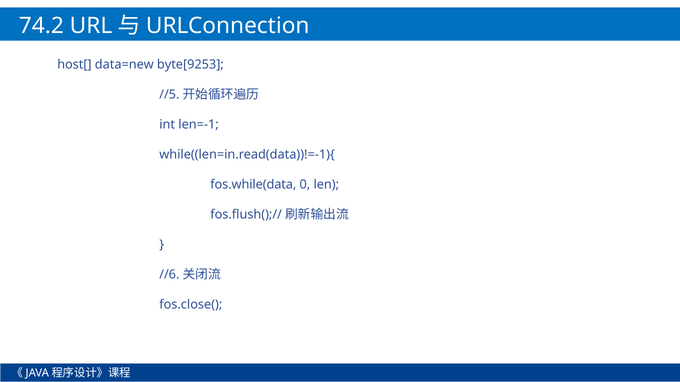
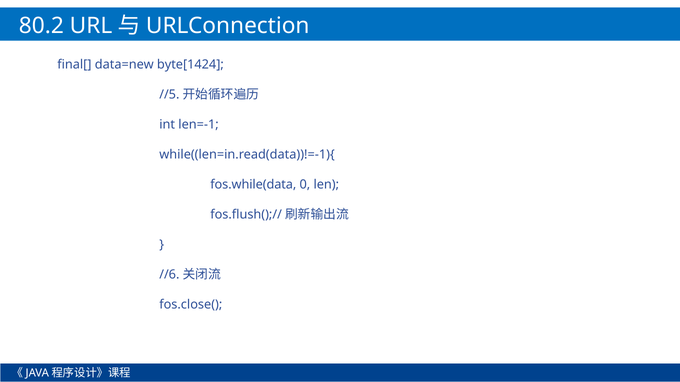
74.2: 74.2 -> 80.2
host[: host[ -> final[
byte[9253: byte[9253 -> byte[1424
